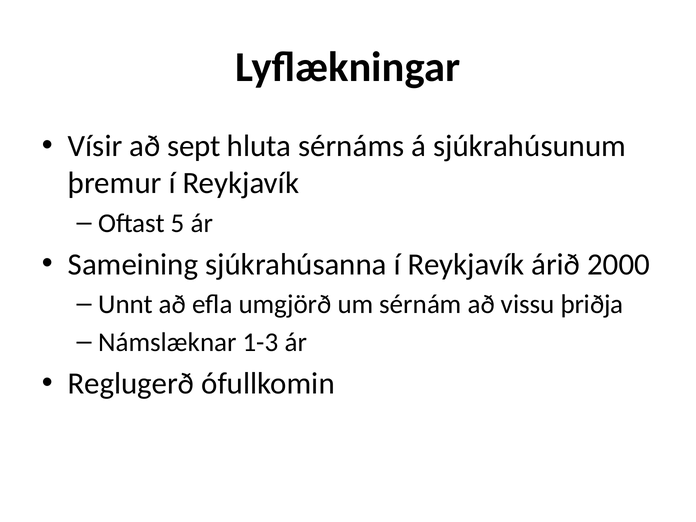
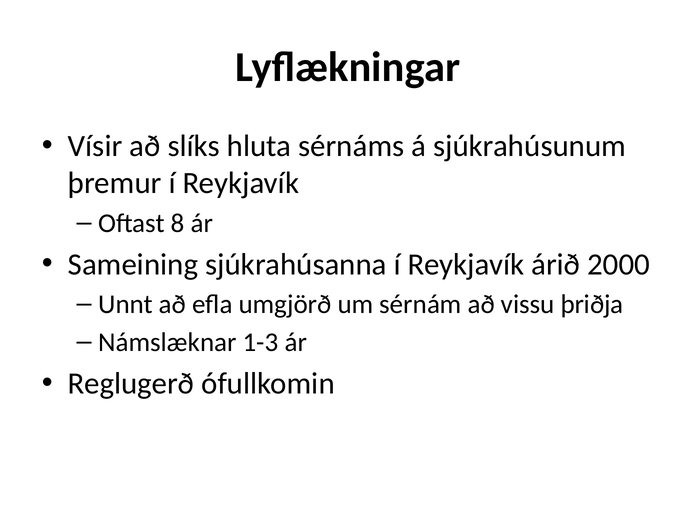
sept: sept -> slíks
5: 5 -> 8
